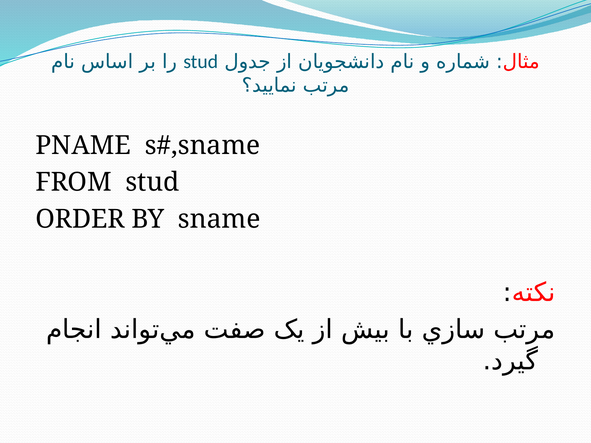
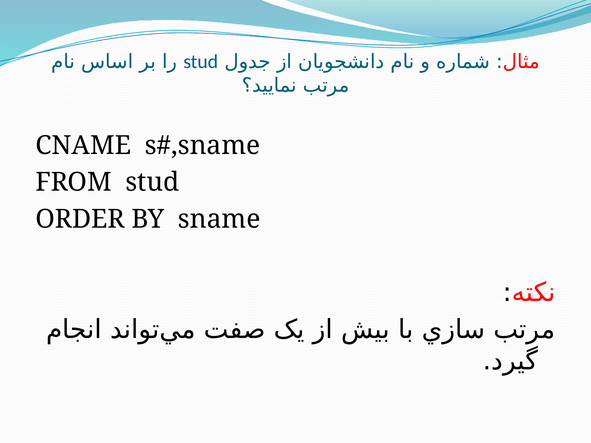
PNAME: PNAME -> CNAME
